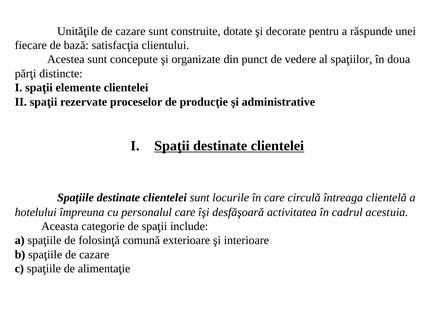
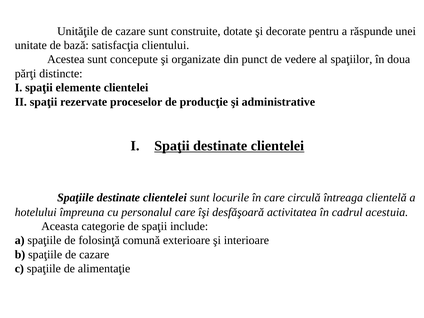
fiecare: fiecare -> unitate
